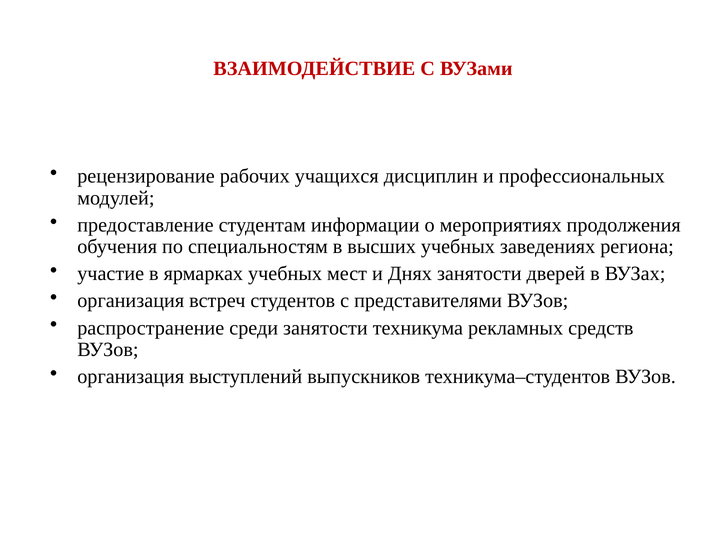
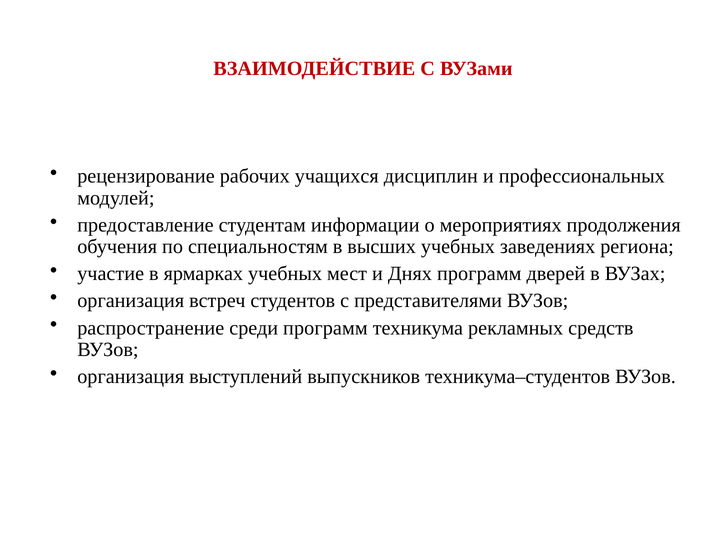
Днях занятости: занятости -> программ
среди занятости: занятости -> программ
